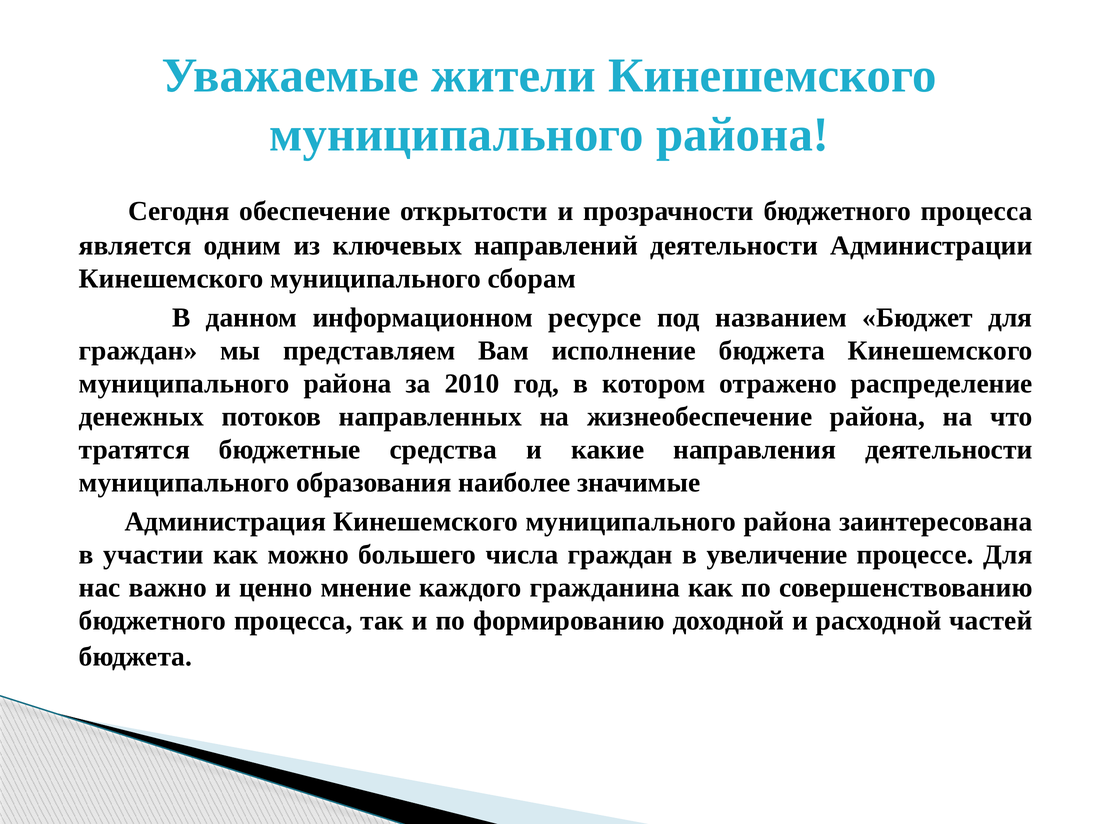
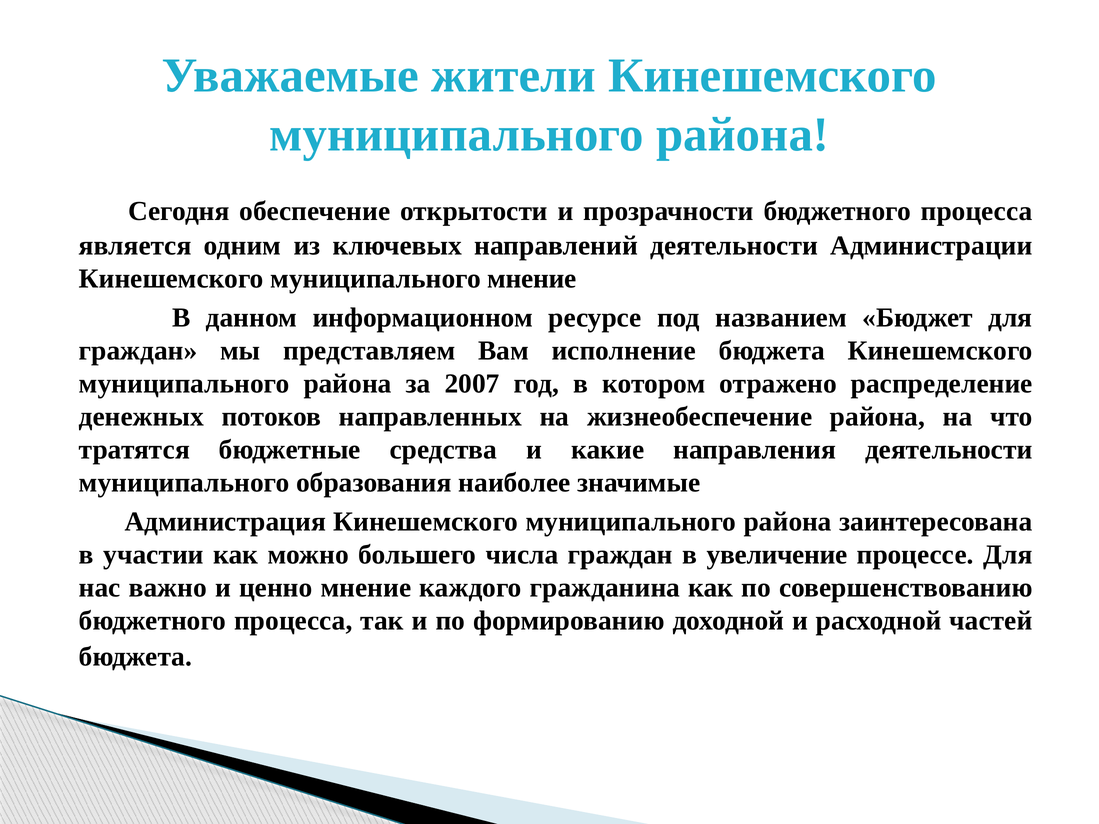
муниципального сборам: сборам -> мнение
2010: 2010 -> 2007
